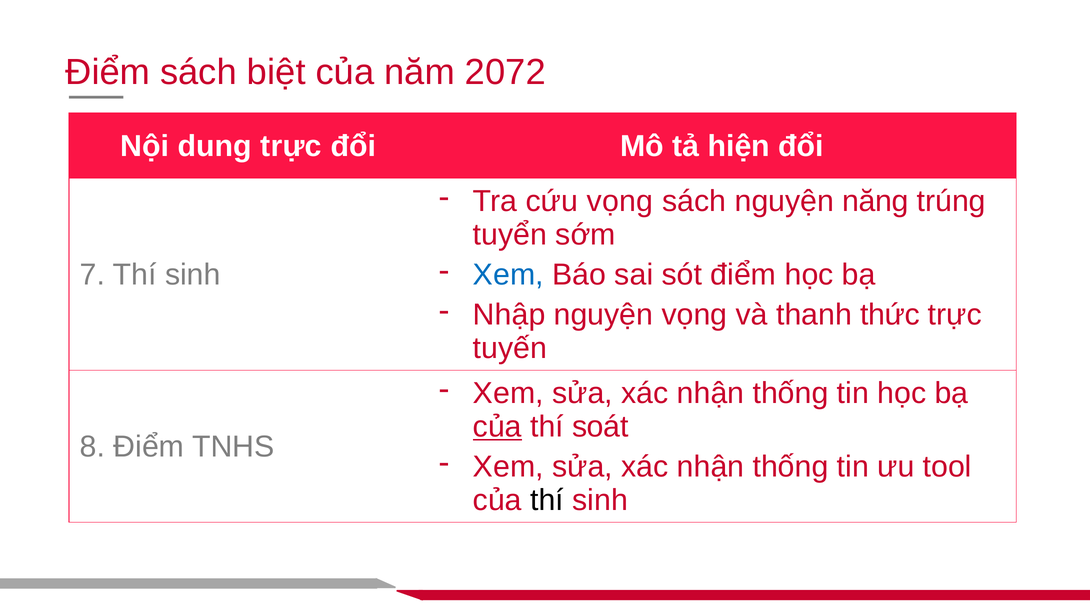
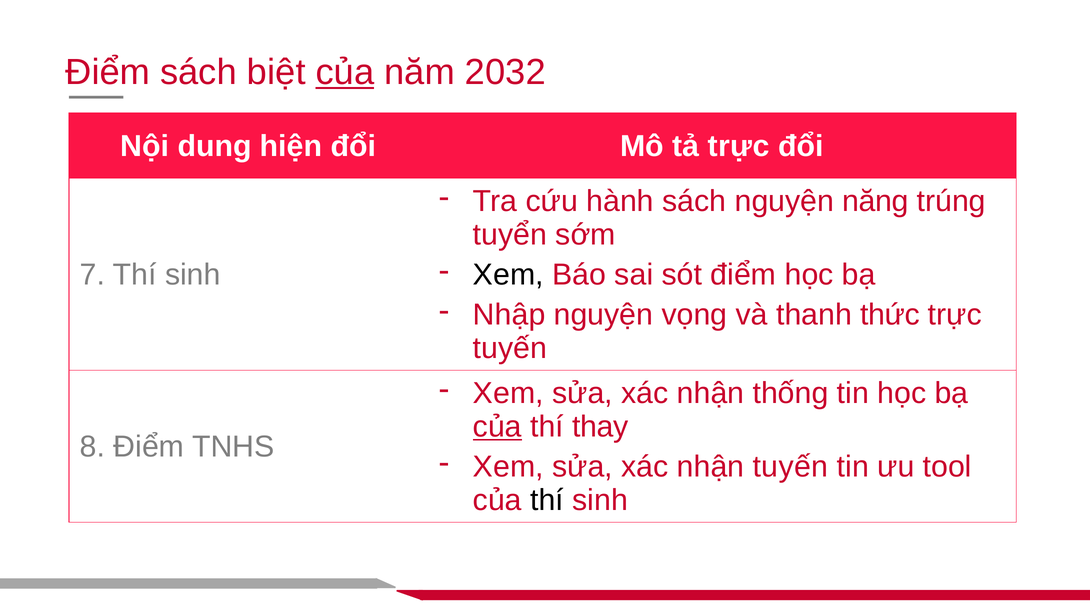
của at (345, 73) underline: none -> present
2072: 2072 -> 2032
dung trực: trực -> hiện
tả hiện: hiện -> trực
cứu vọng: vọng -> hành
Xem at (508, 275) colour: blue -> black
soát: soát -> thay
thống at (791, 467): thống -> tuyến
